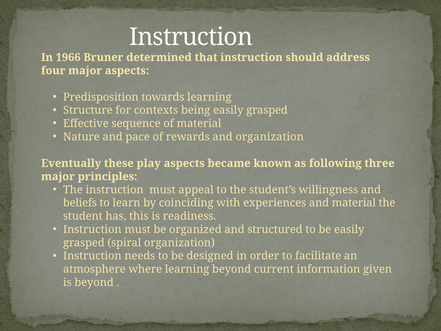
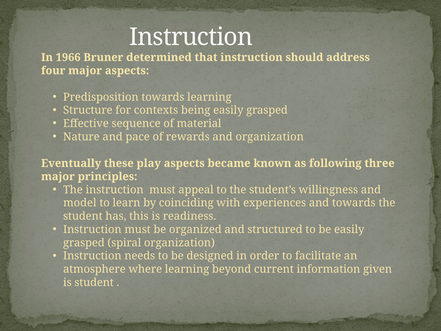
beliefs: beliefs -> model
and material: material -> towards
is beyond: beyond -> student
